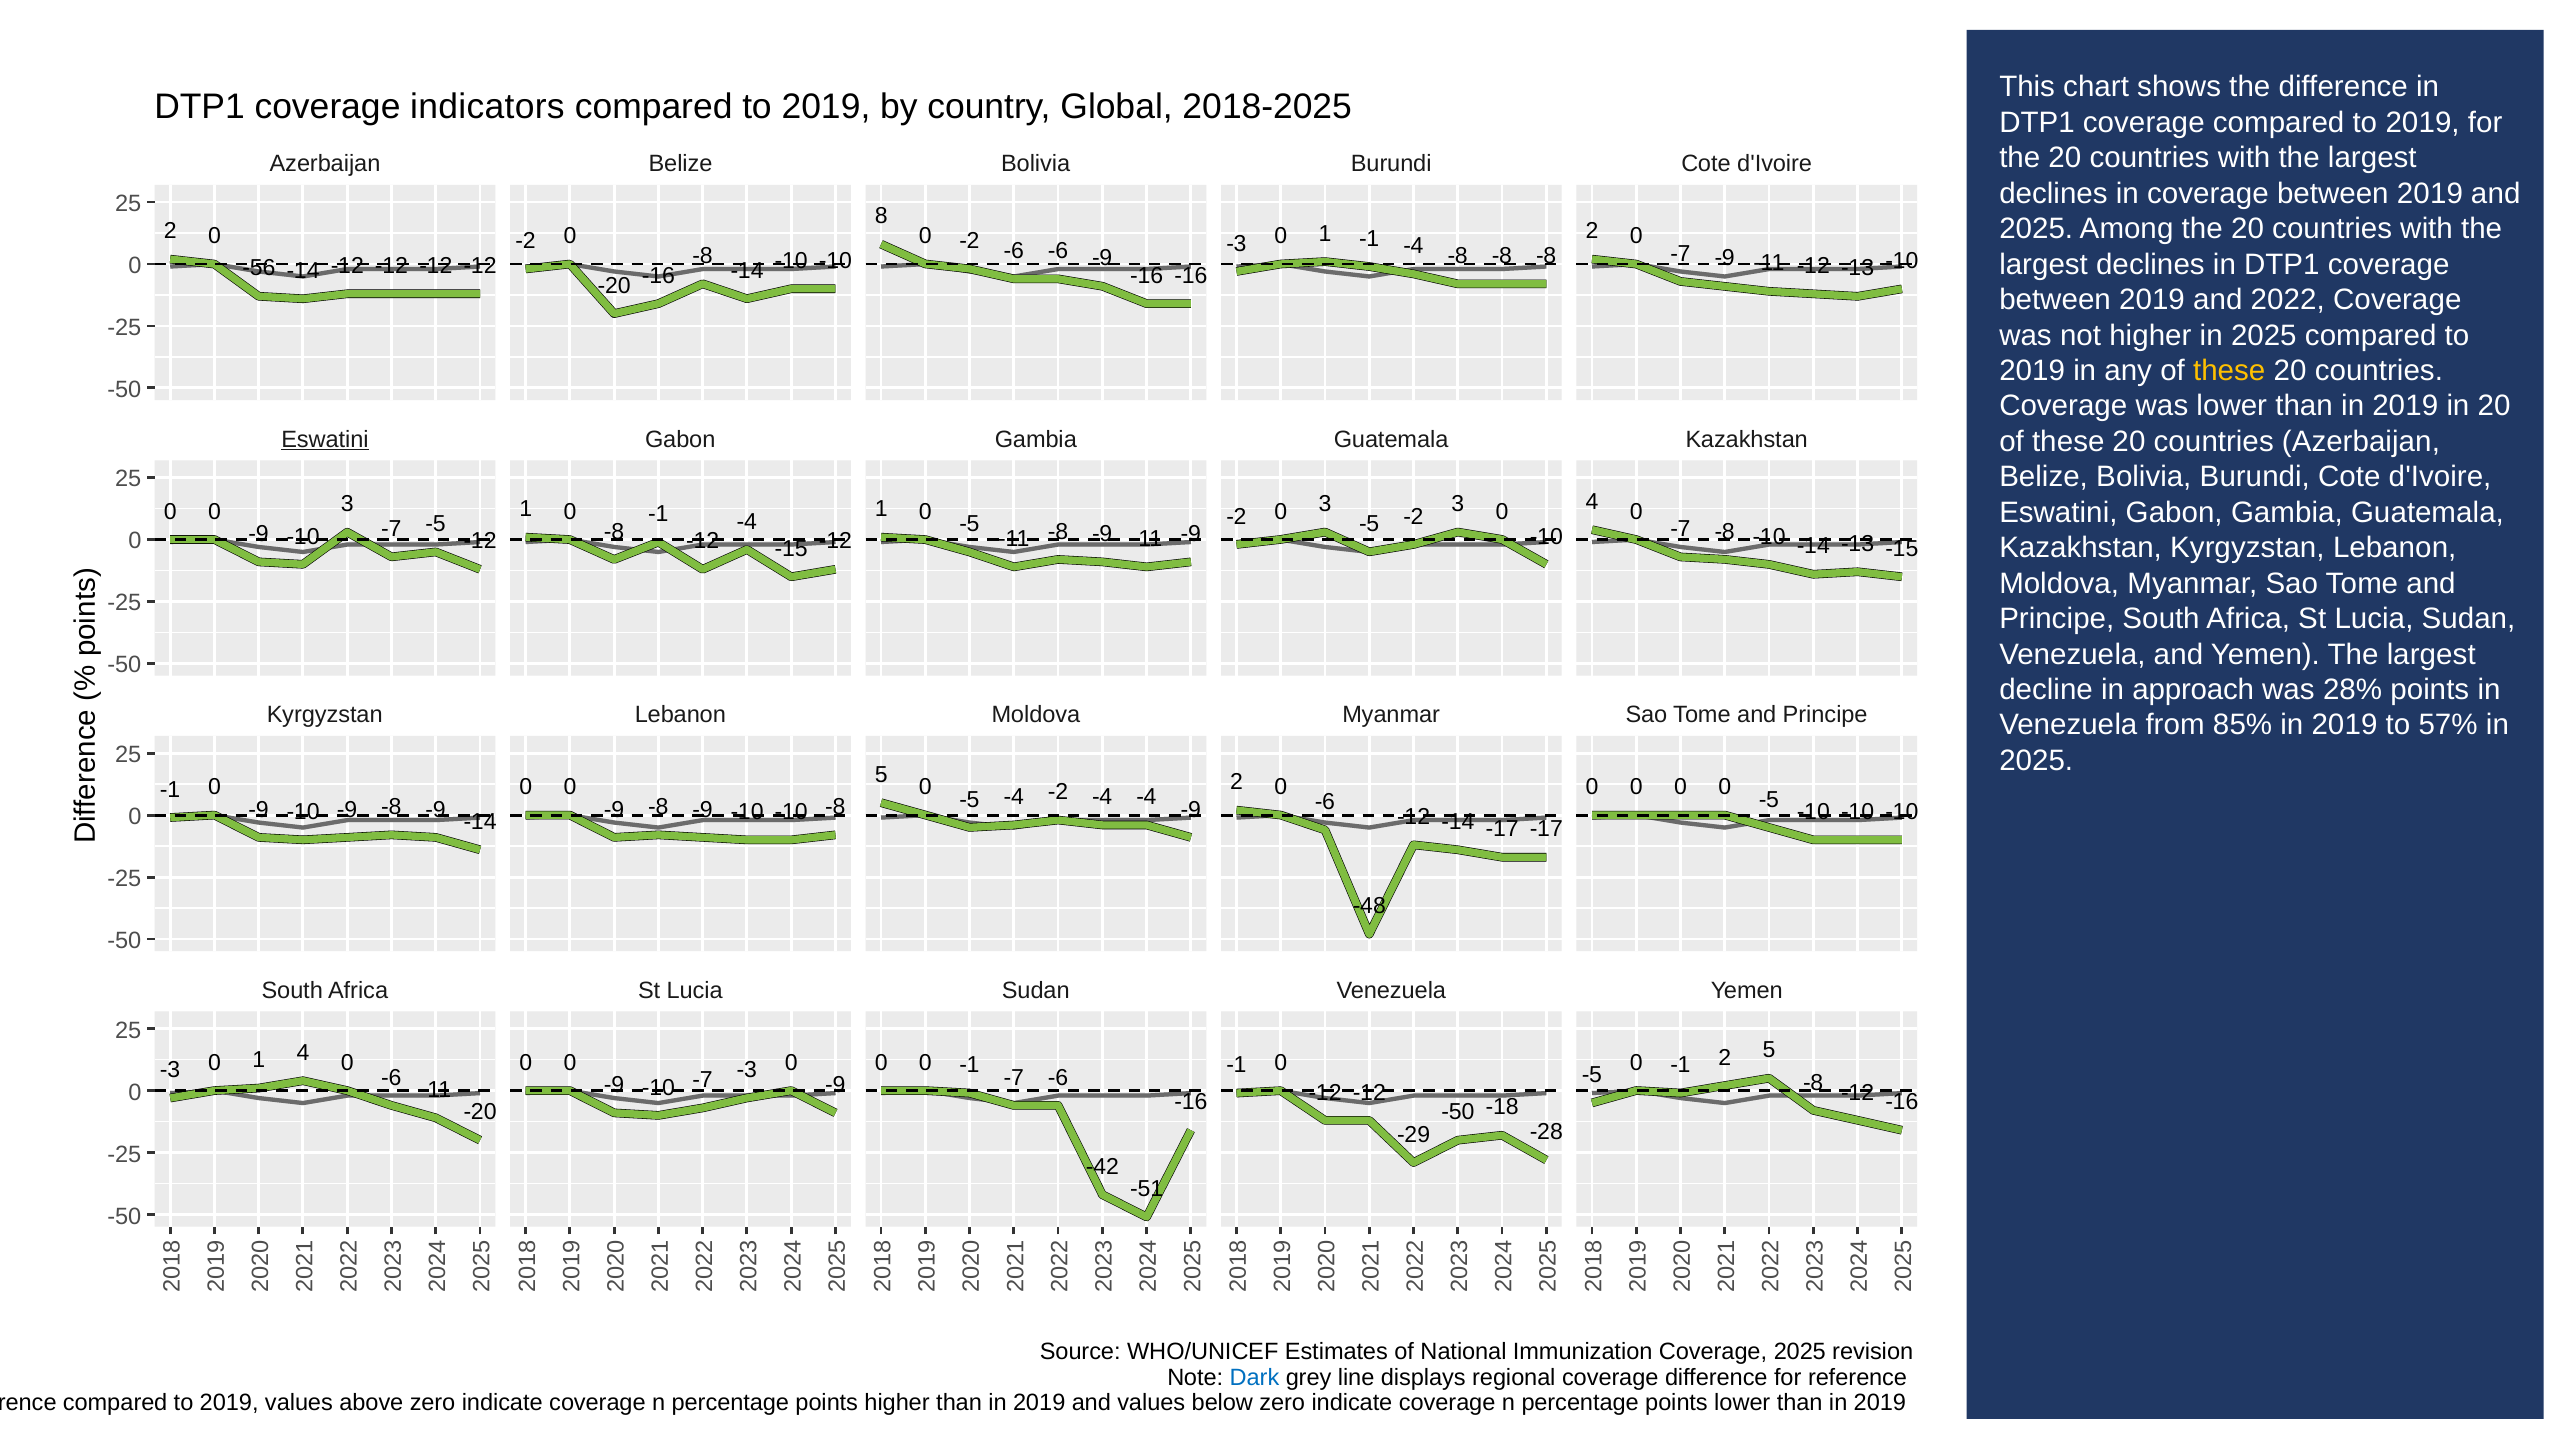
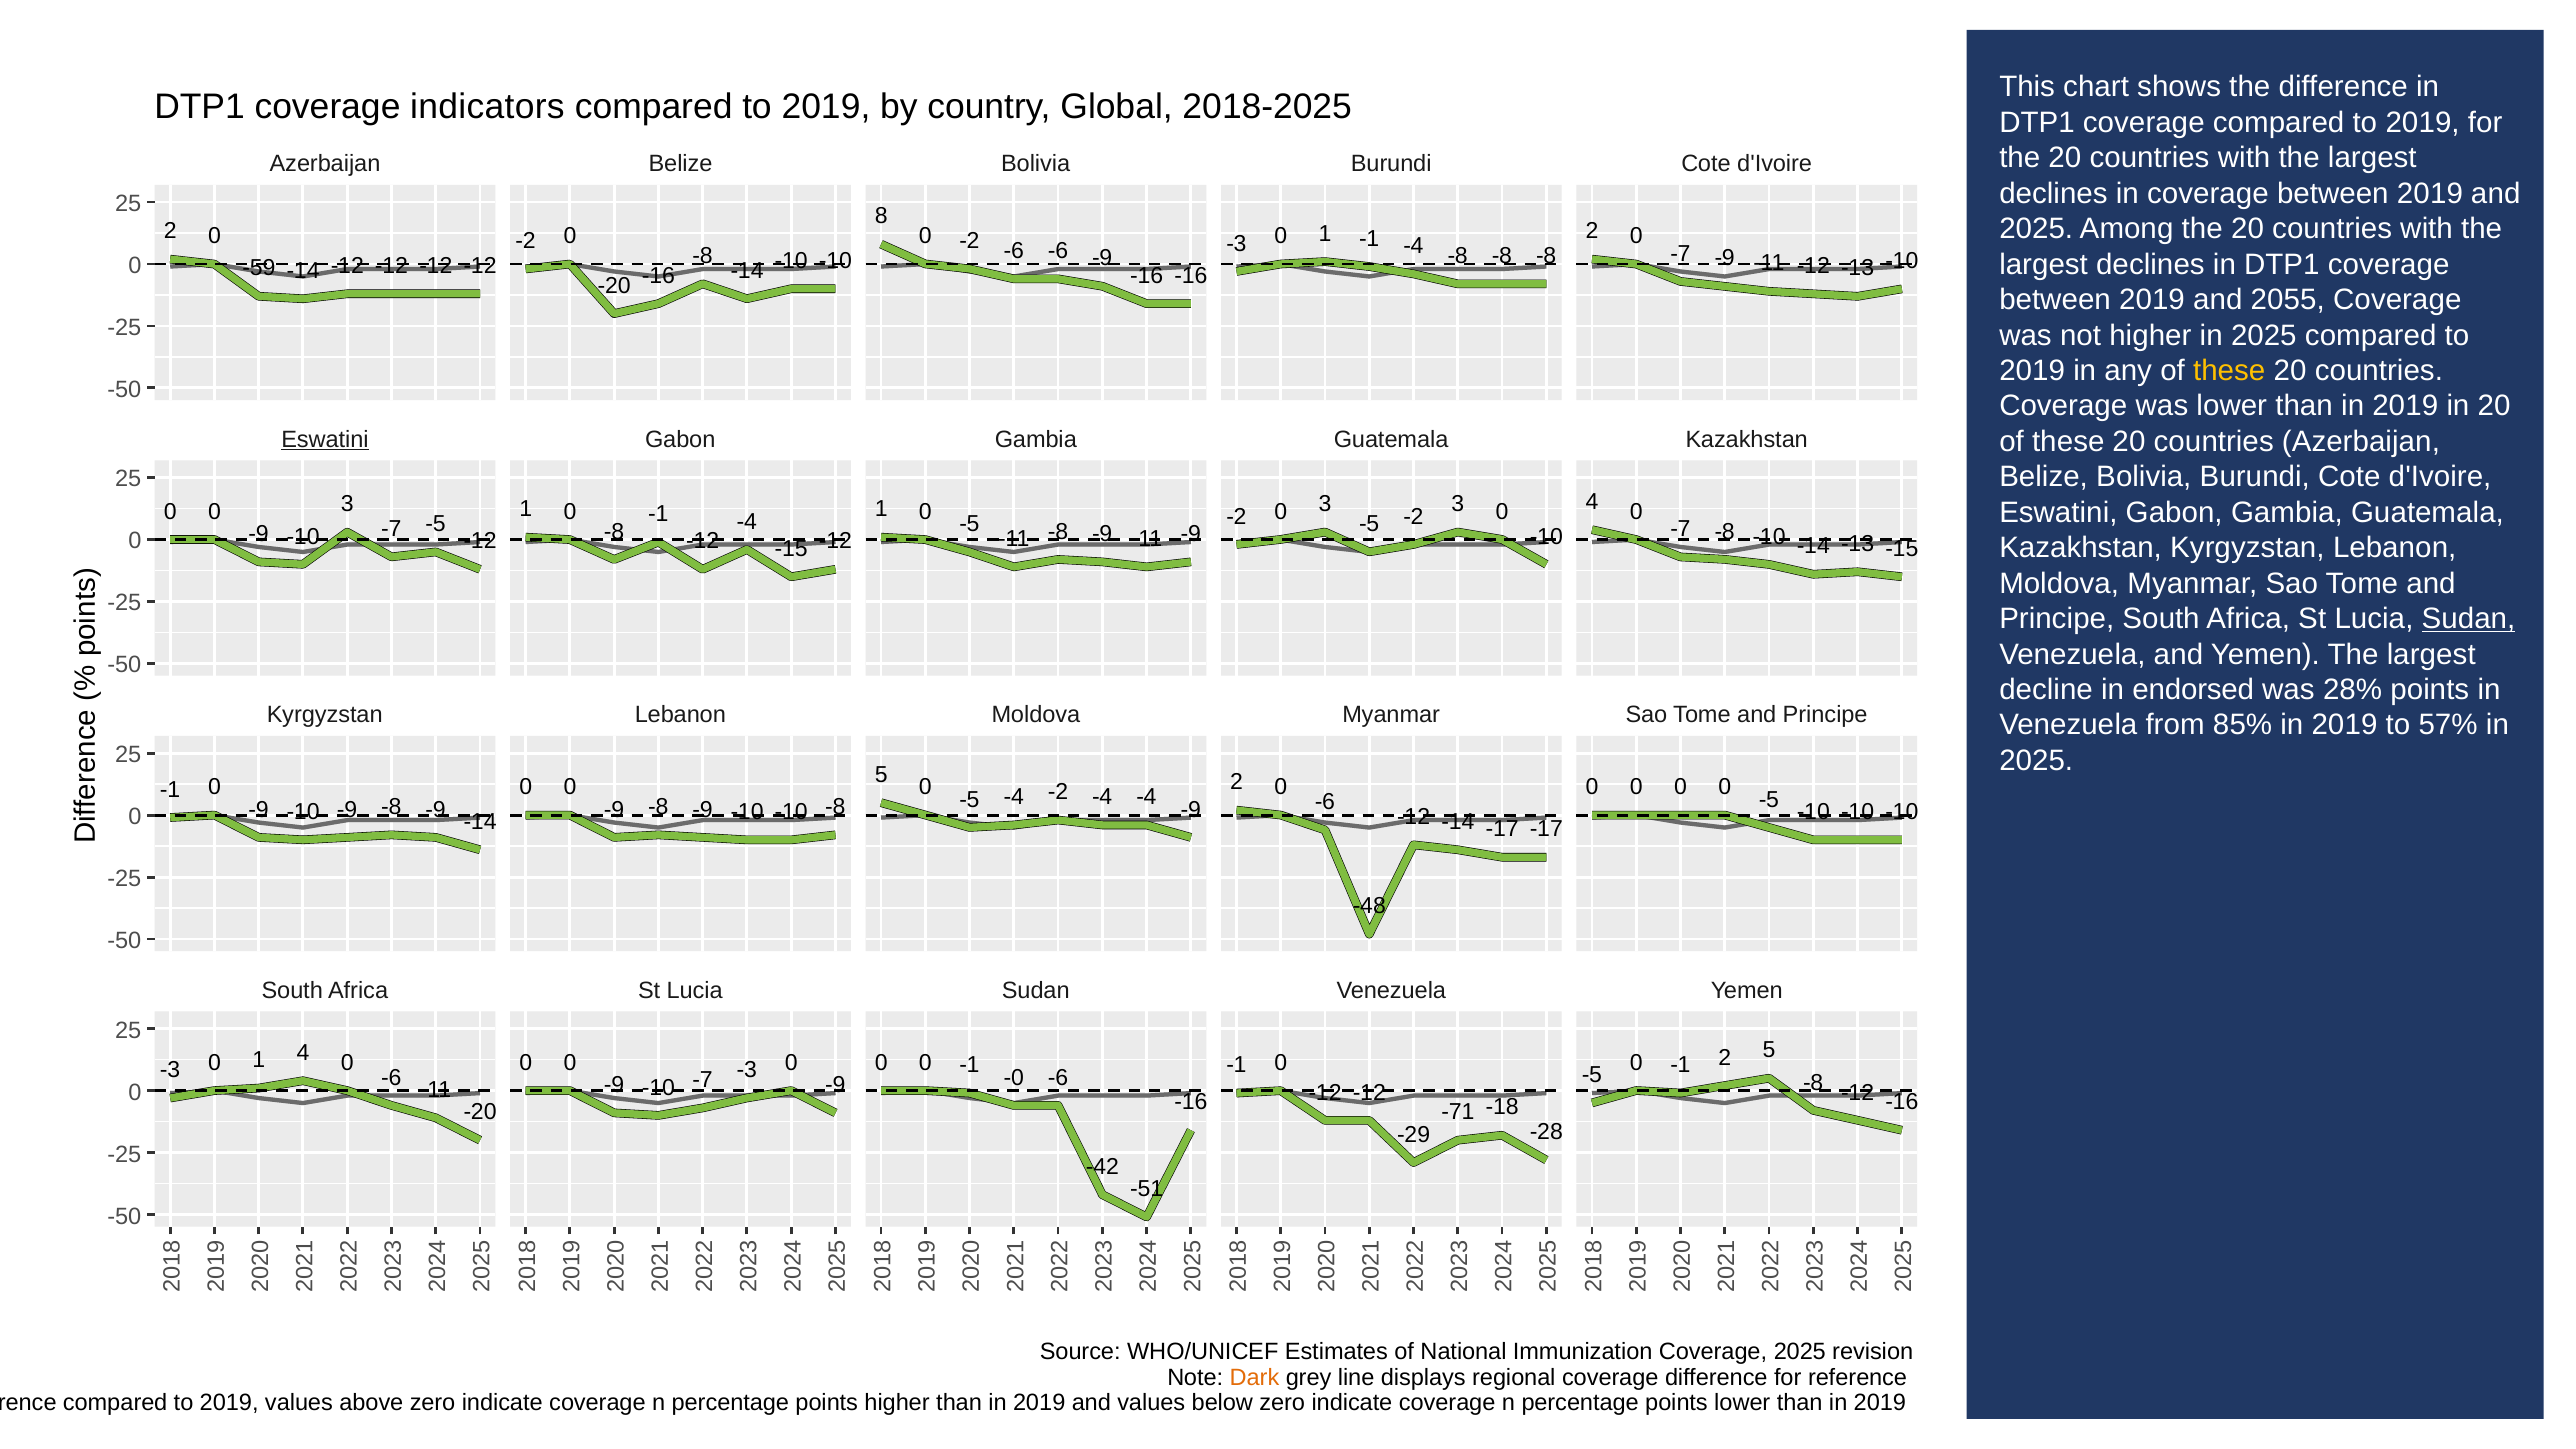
-56: -56 -> -59
2022: 2022 -> 2055
Sudan at (2469, 619) underline: none -> present
approach: approach -> endorsed
-7 at (1014, 1078): -7 -> -0
-50 at (1458, 1112): -50 -> -71
Dark colour: blue -> orange
